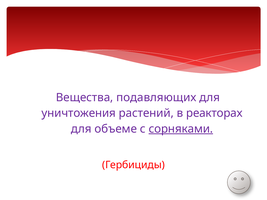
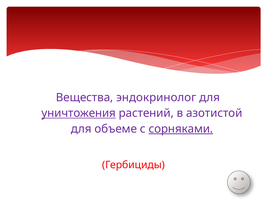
подавляющих: подавляющих -> эндокринолог
уничтожения underline: none -> present
реакторах: реакторах -> азотистой
